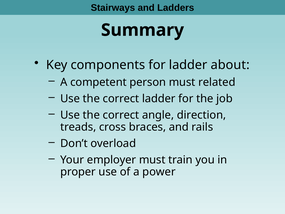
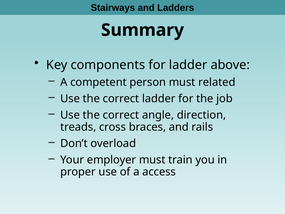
about: about -> above
power: power -> access
